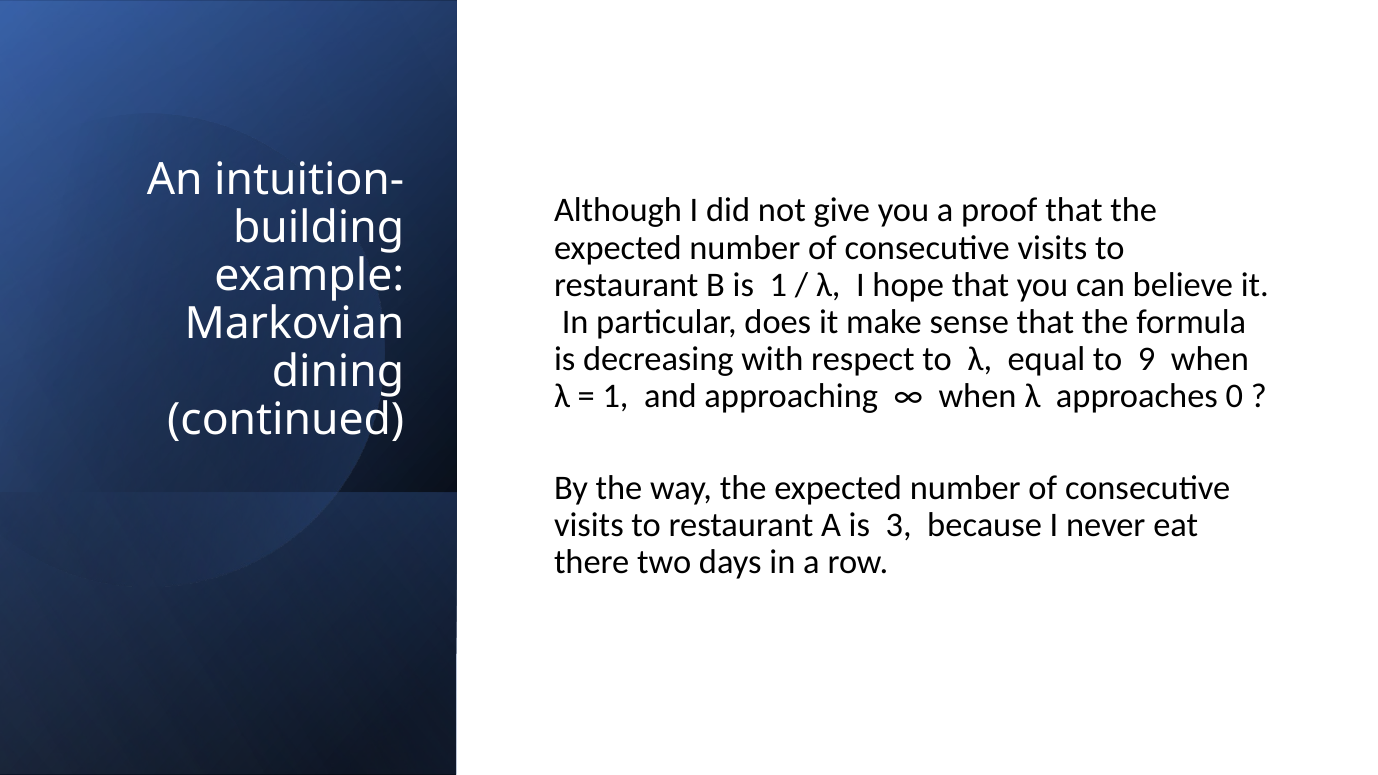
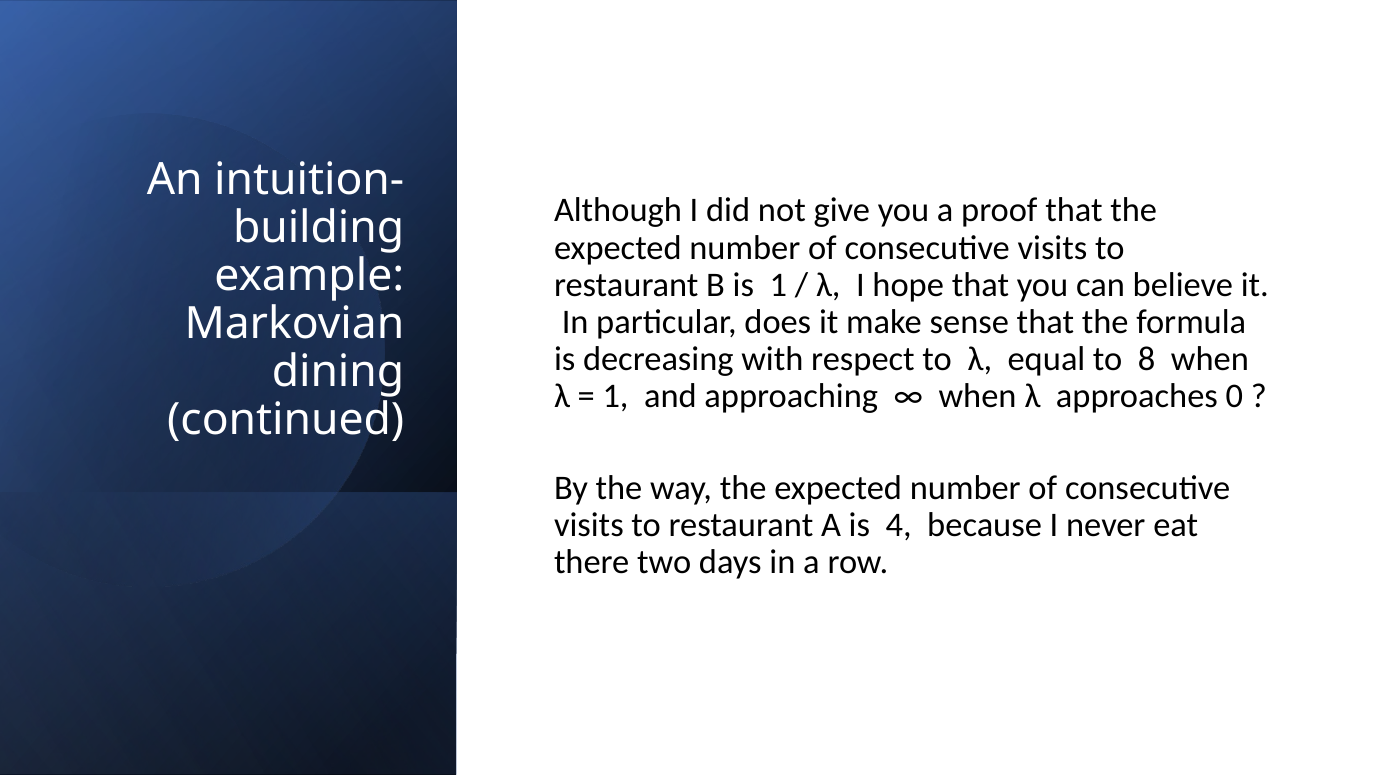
9: 9 -> 8
3: 3 -> 4
